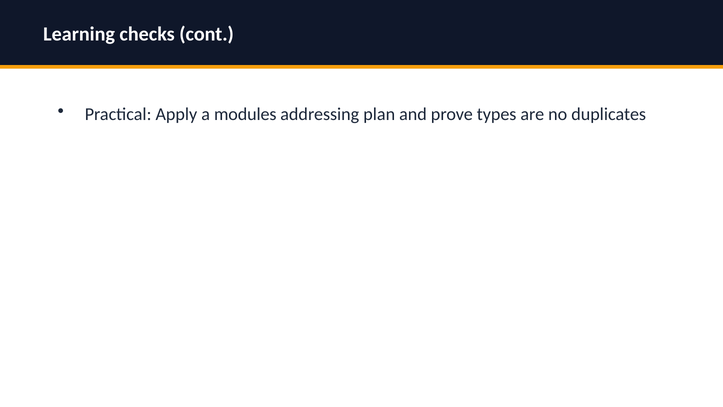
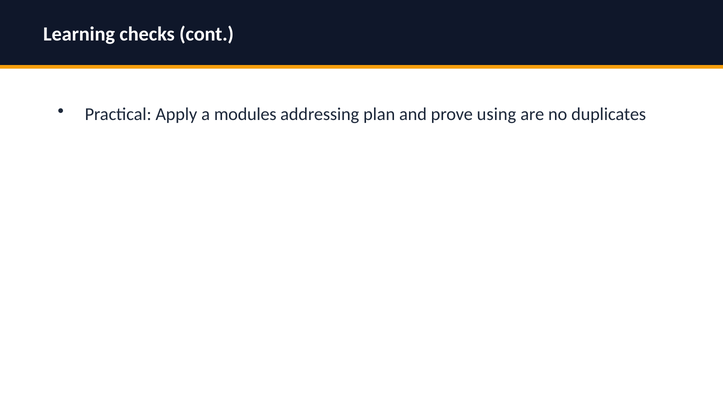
types: types -> using
